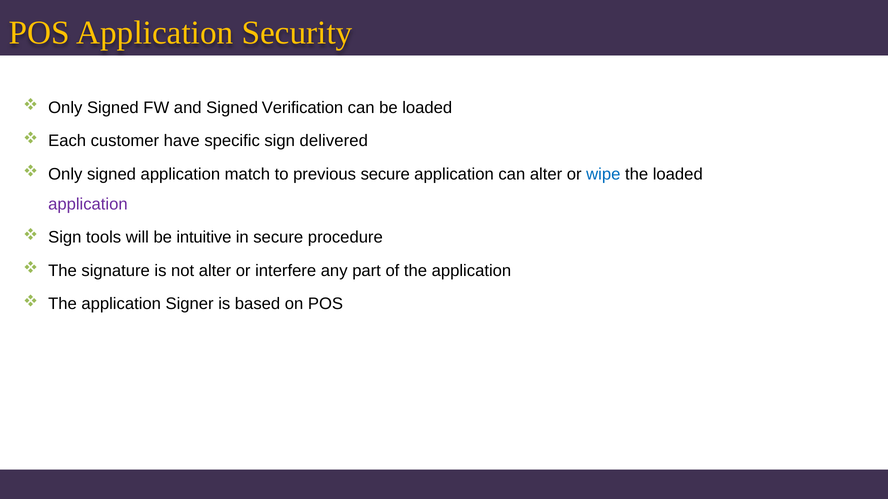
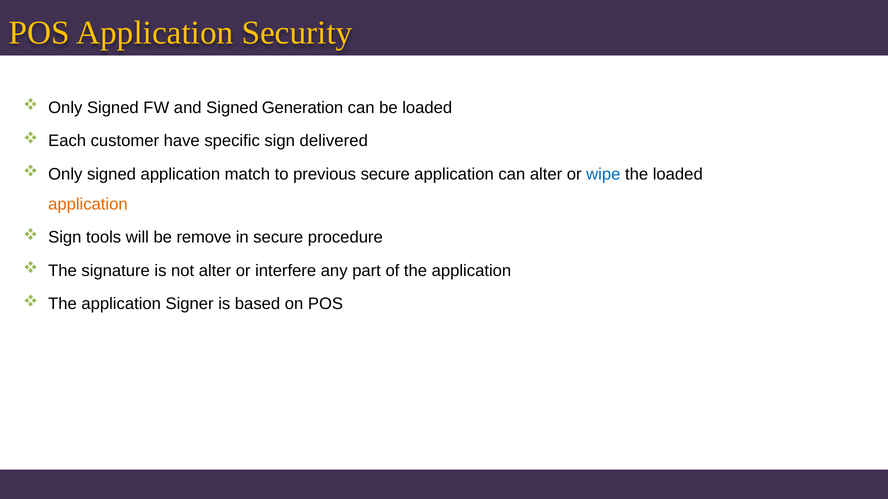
Verification: Verification -> Generation
application at (88, 204) colour: purple -> orange
intuitive: intuitive -> remove
